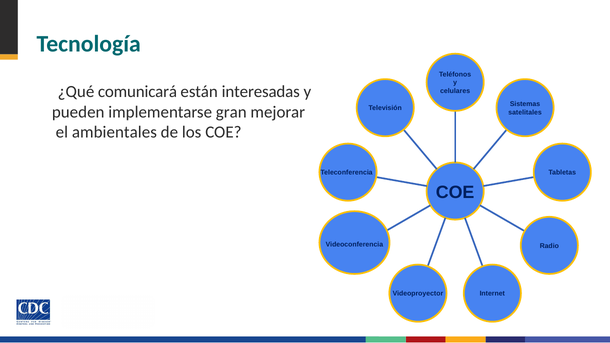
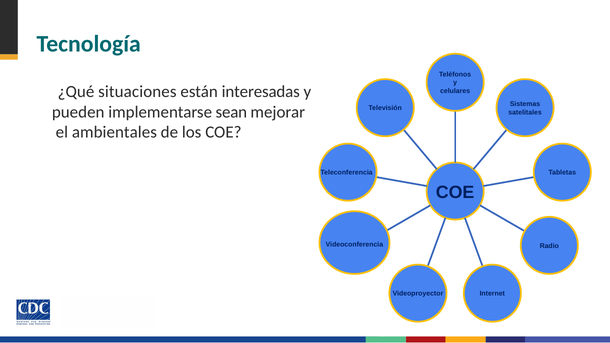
comunicará: comunicará -> situaciones
gran: gran -> sean
